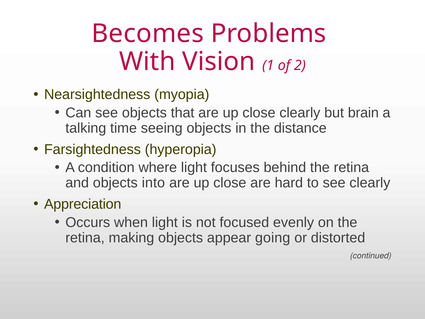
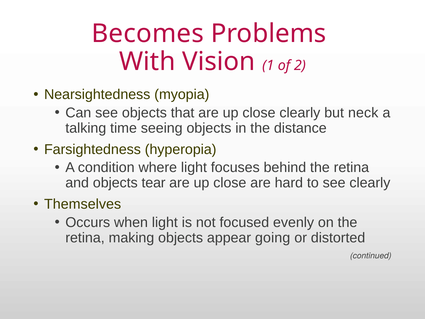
brain: brain -> neck
into: into -> tear
Appreciation: Appreciation -> Themselves
